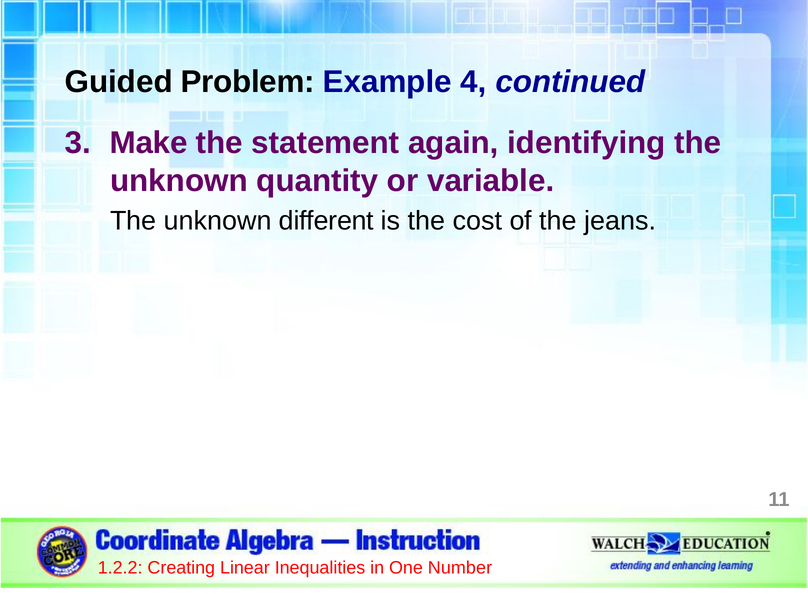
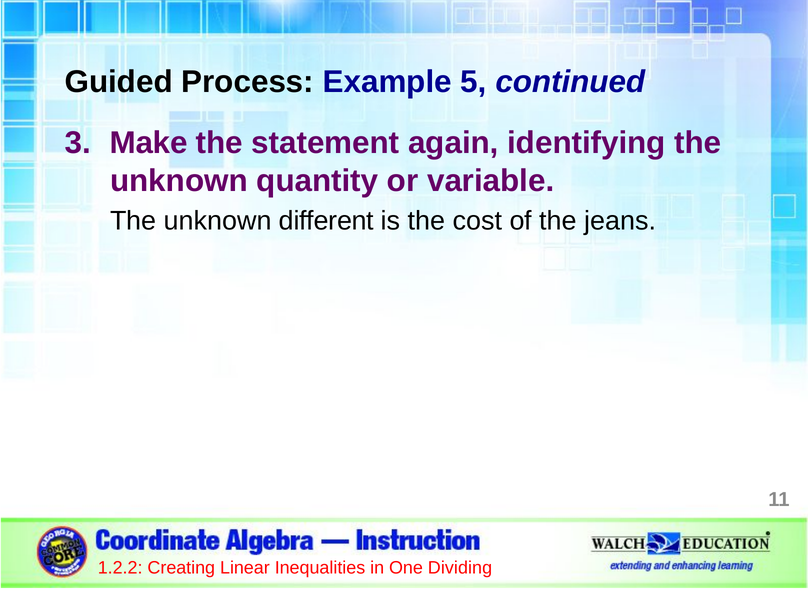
Problem: Problem -> Process
4: 4 -> 5
Number: Number -> Dividing
